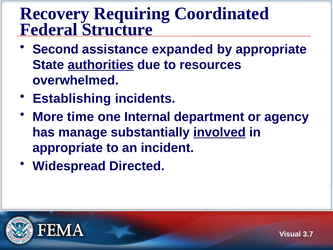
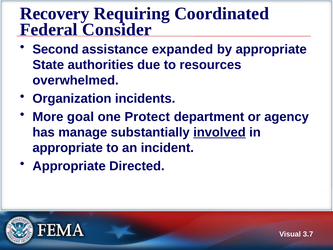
Structure: Structure -> Consider
authorities underline: present -> none
Establishing: Establishing -> Organization
time: time -> goal
Internal: Internal -> Protect
Widespread at (69, 166): Widespread -> Appropriate
